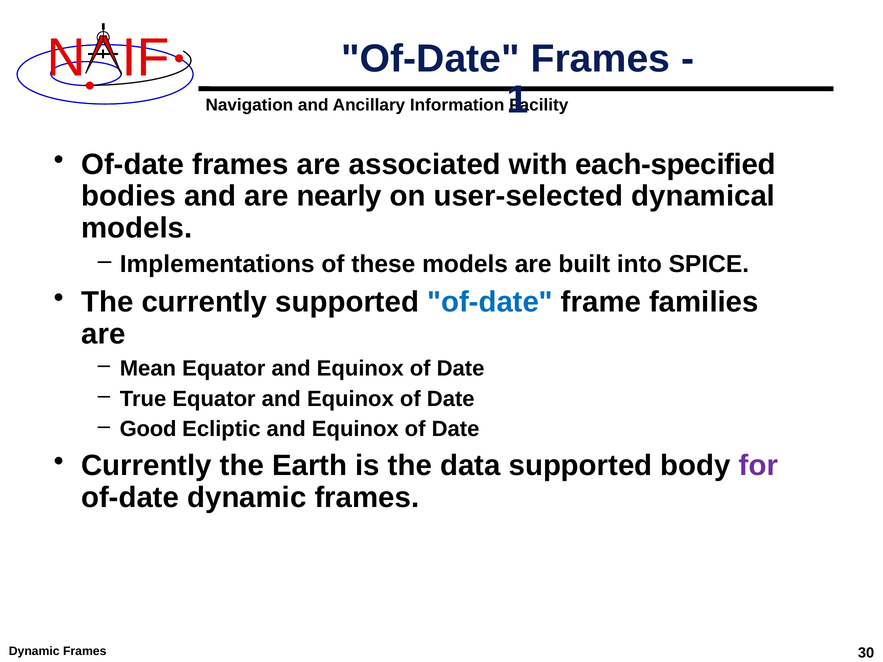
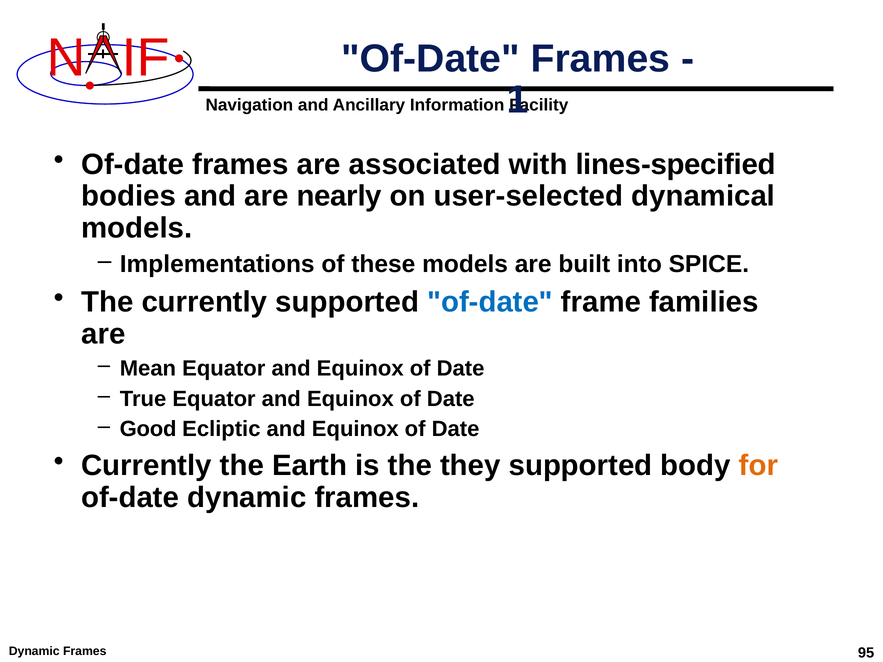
each-specified: each-specified -> lines-specified
data: data -> they
for colour: purple -> orange
30: 30 -> 95
